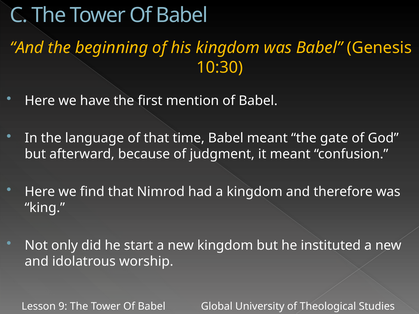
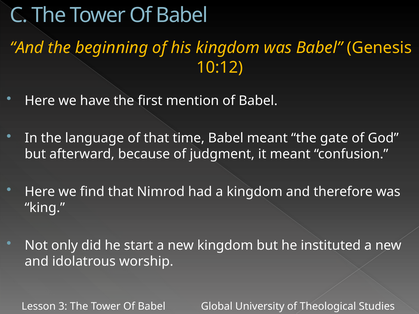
10:30: 10:30 -> 10:12
9: 9 -> 3
